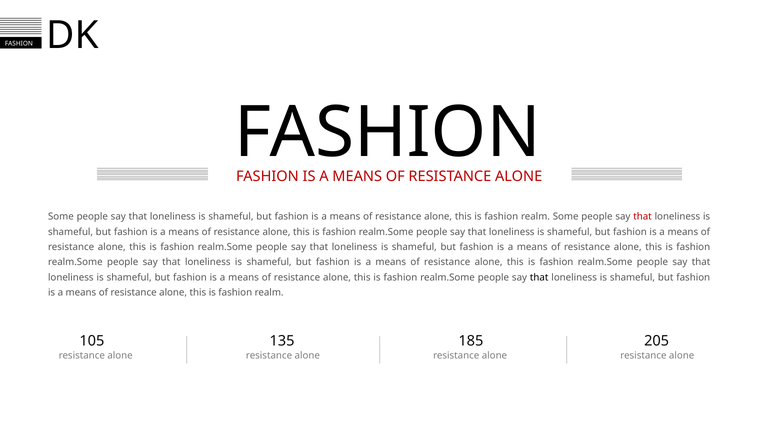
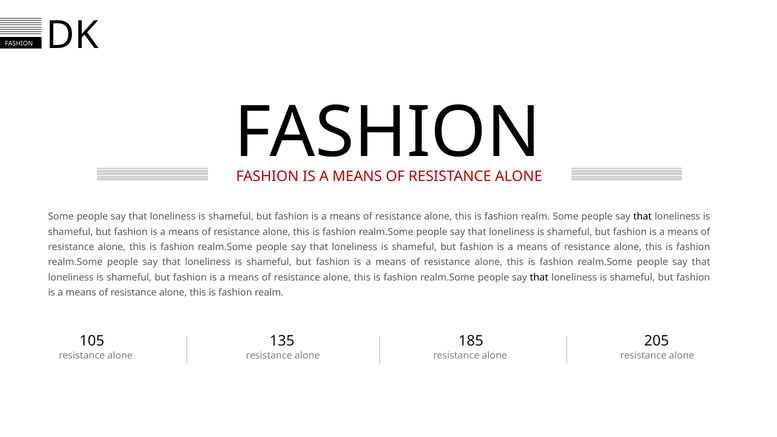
that at (643, 217) colour: red -> black
